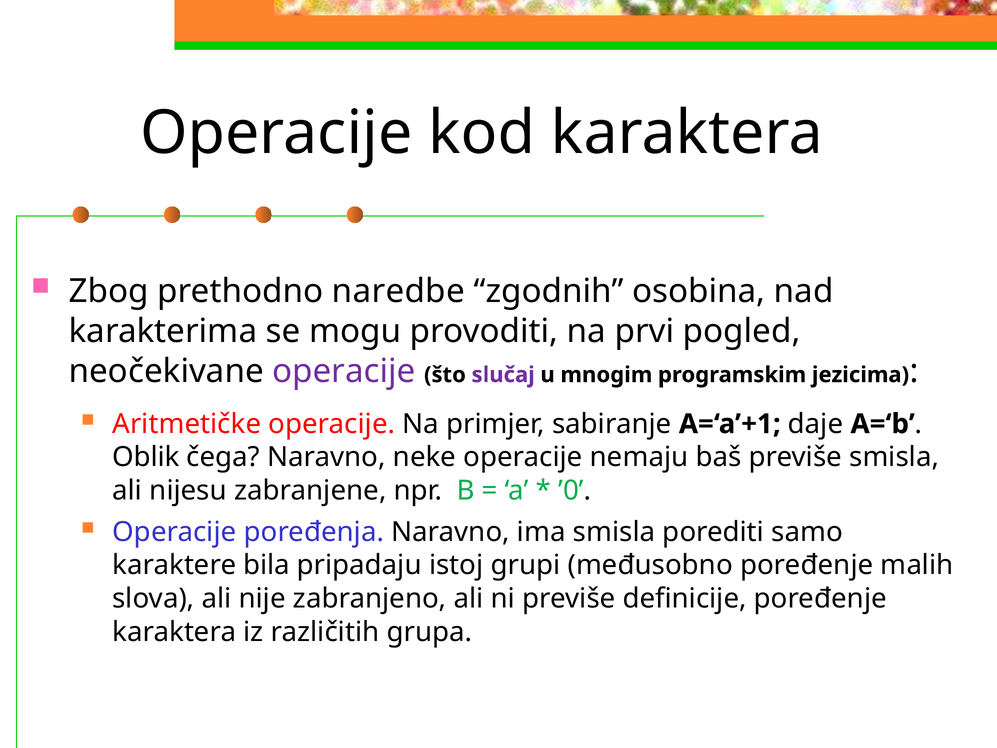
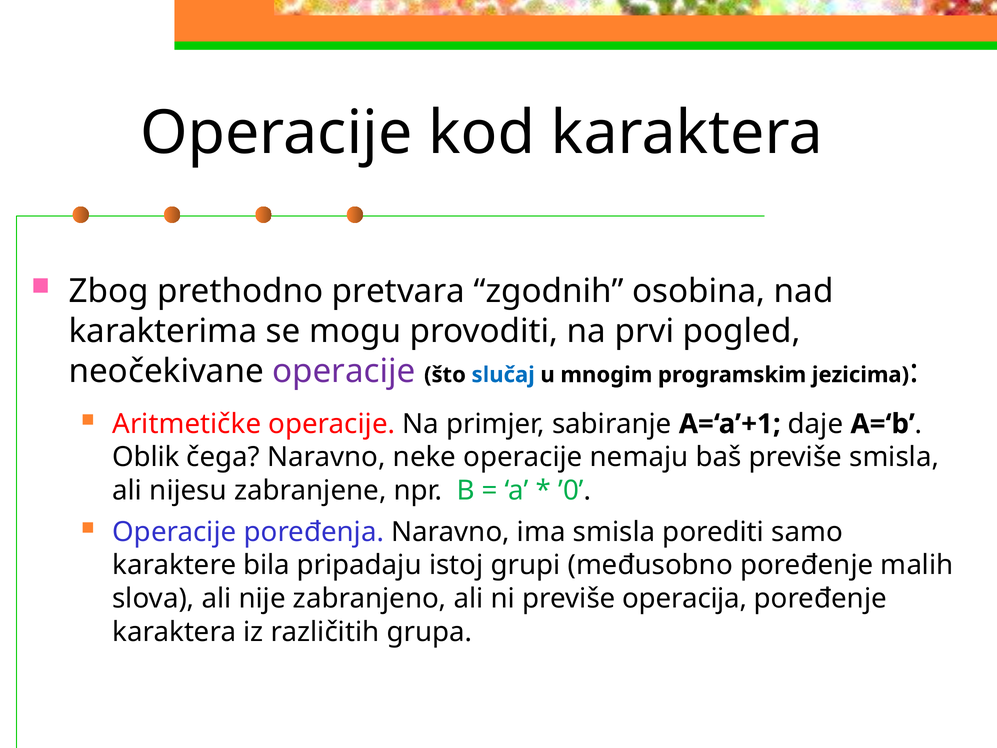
naredbe: naredbe -> pretvara
slučaj colour: purple -> blue
definicije: definicije -> operacija
